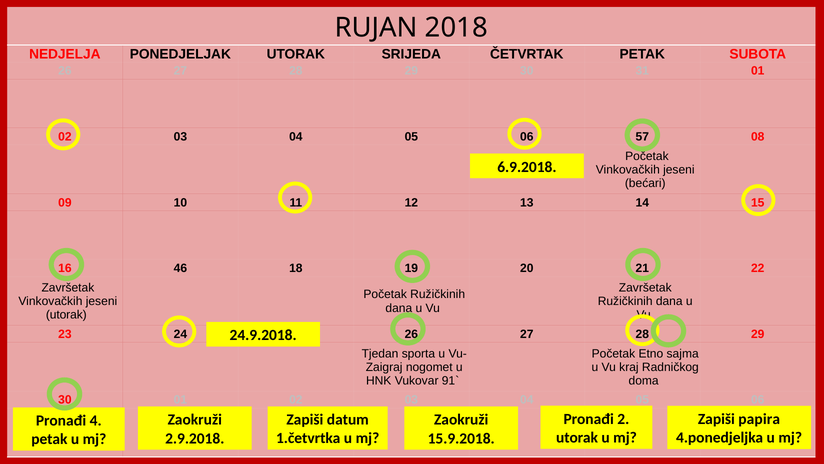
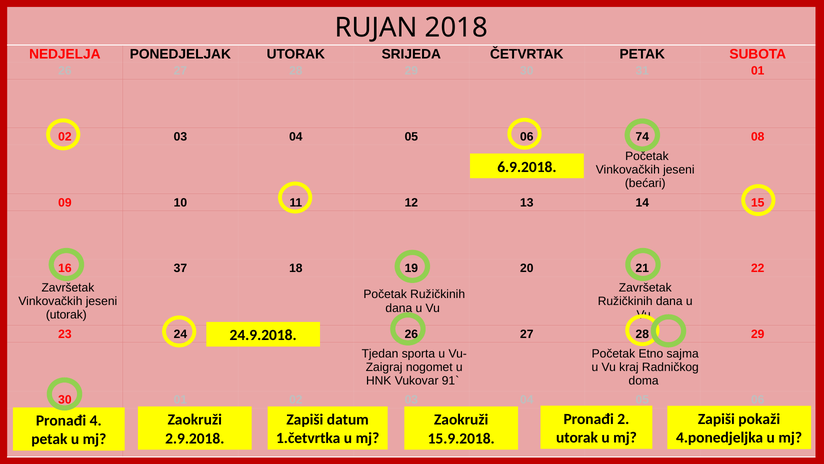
57: 57 -> 74
46: 46 -> 37
papira: papira -> pokaži
